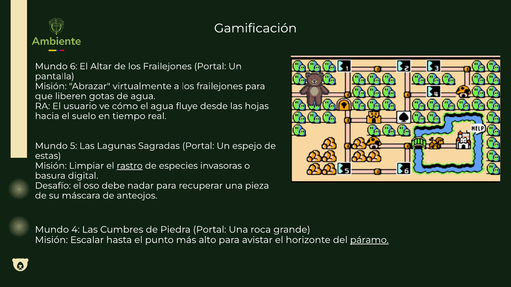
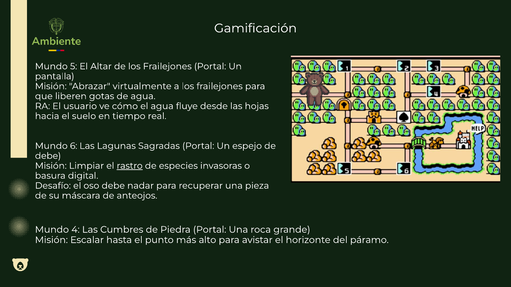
6: 6 -> 5
5: 5 -> 6
estas at (48, 156): estas -> debe
páramo underline: present -> none
